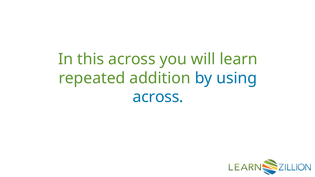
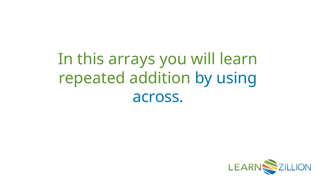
this across: across -> arrays
